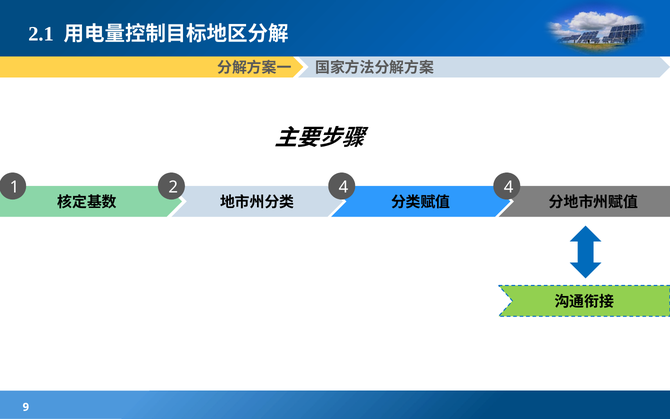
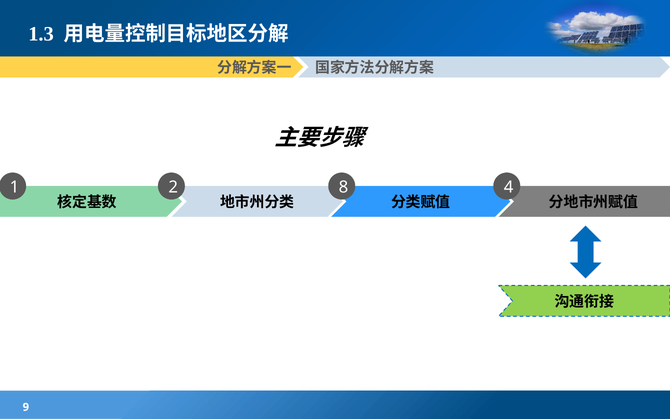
2.1: 2.1 -> 1.3
2 4: 4 -> 8
